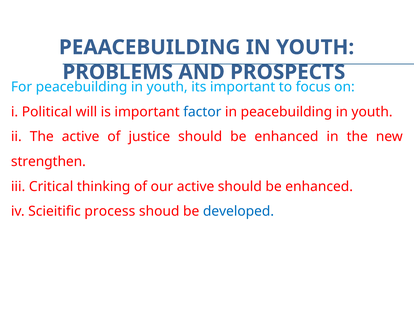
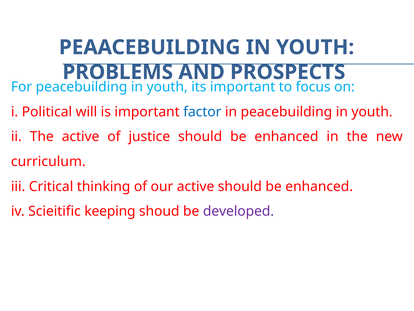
strengthen: strengthen -> curriculum
process: process -> keeping
developed colour: blue -> purple
